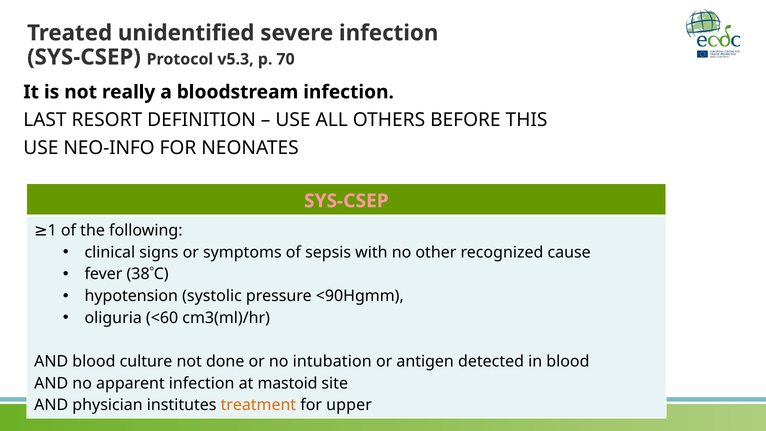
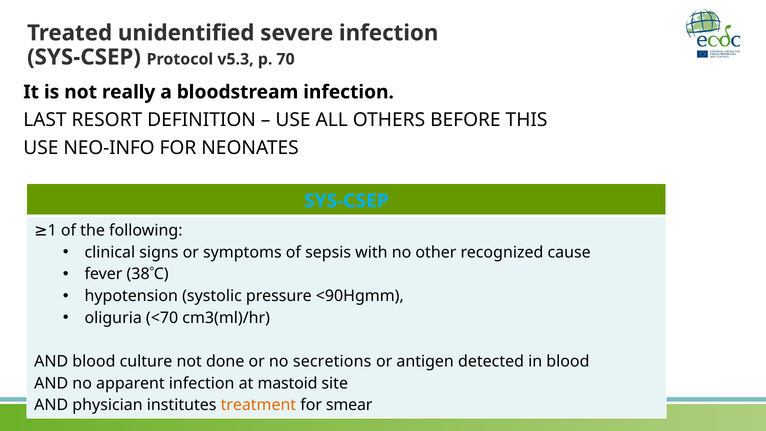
SYS-CSEP at (346, 201) colour: pink -> light blue
<60: <60 -> <70
intubation: intubation -> secretions
upper: upper -> smear
